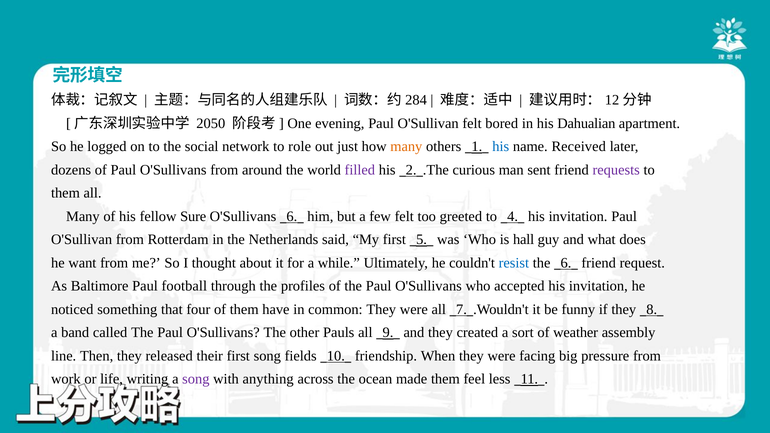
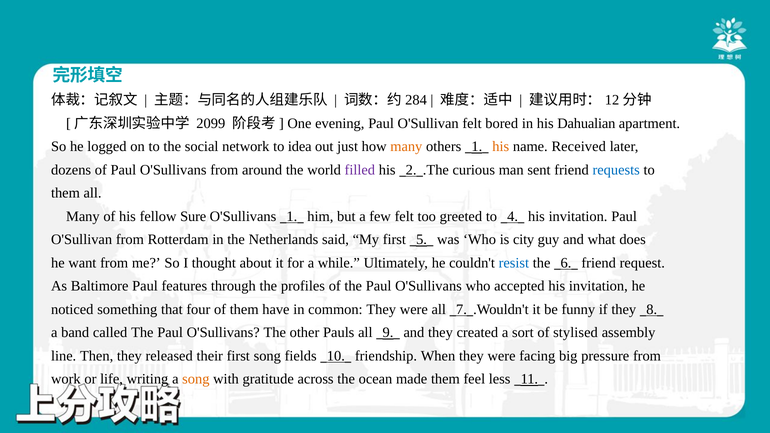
2050: 2050 -> 2099
role: role -> idea
his at (501, 147) colour: blue -> orange
requests colour: purple -> blue
6 at (292, 216): 6 -> 1
hall: hall -> city
football: football -> features
weather: weather -> stylised
song at (196, 379) colour: purple -> orange
anything: anything -> gratitude
